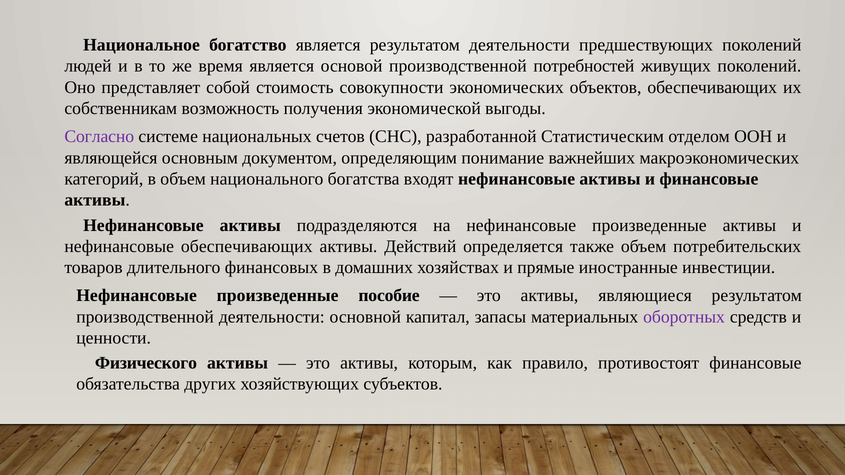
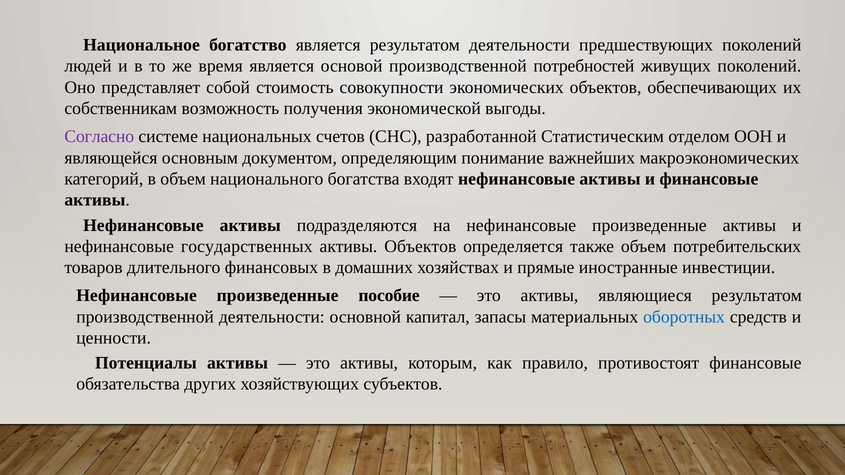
нефинансовые обеспечивающих: обеспечивающих -> государственных
активы Действий: Действий -> Объектов
оборотных colour: purple -> blue
Физического: Физического -> Потенциалы
